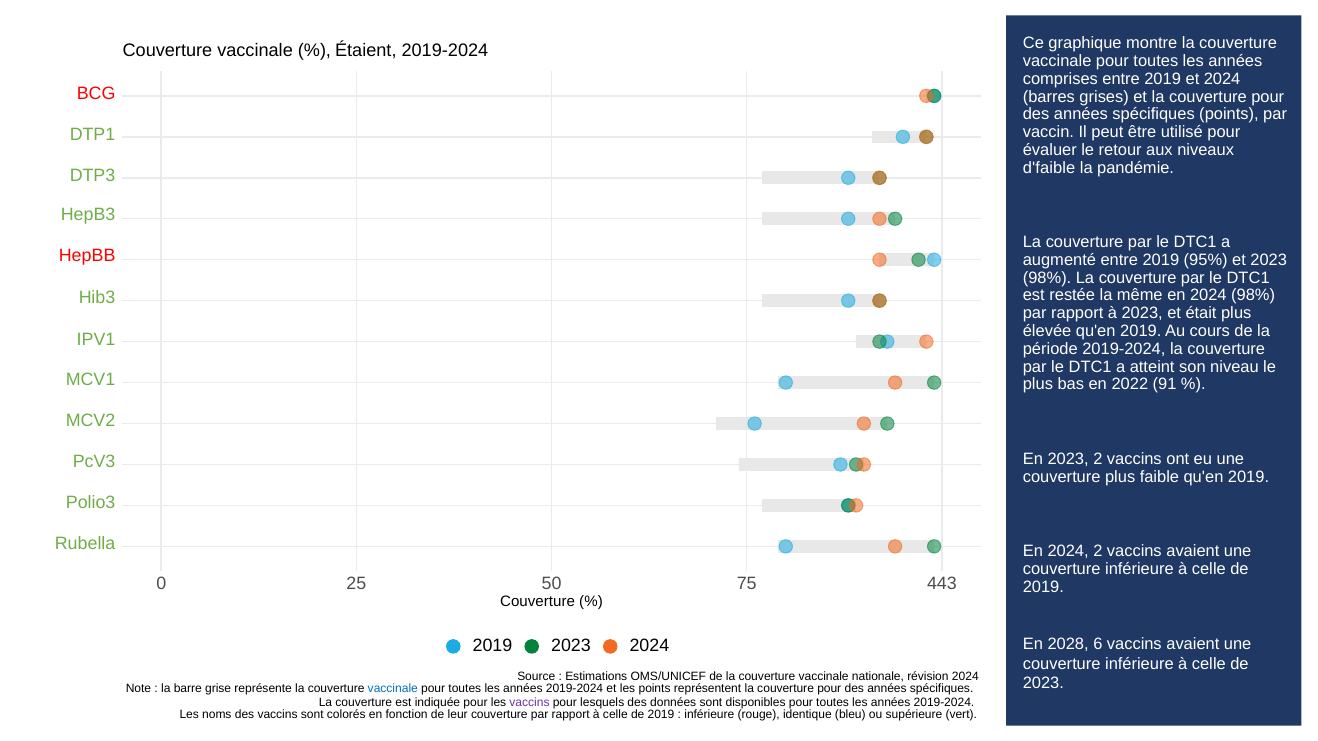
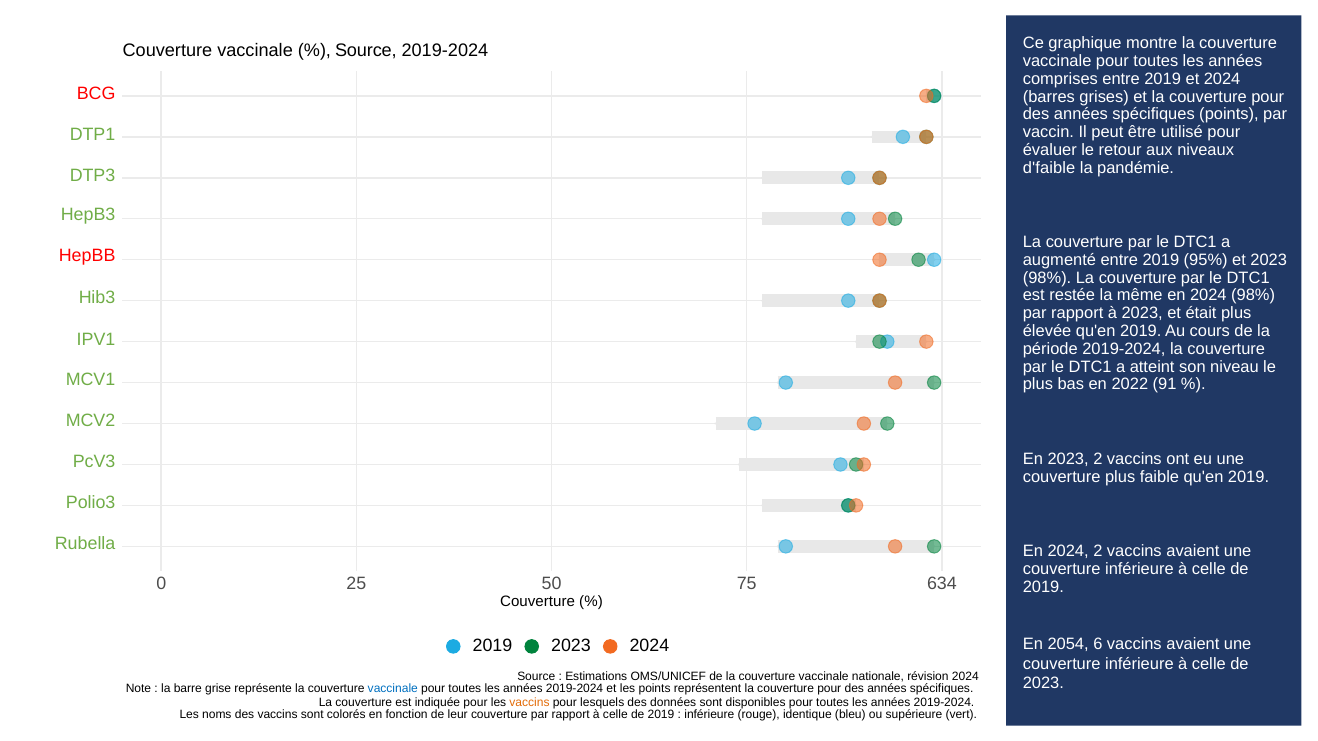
Étaient at (366, 51): Étaient -> Source
443: 443 -> 634
2028: 2028 -> 2054
vaccins at (530, 702) colour: purple -> orange
